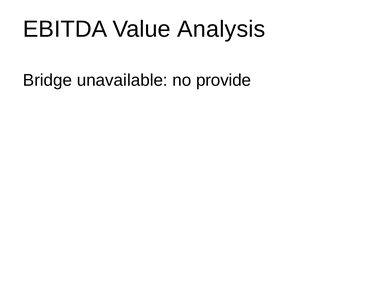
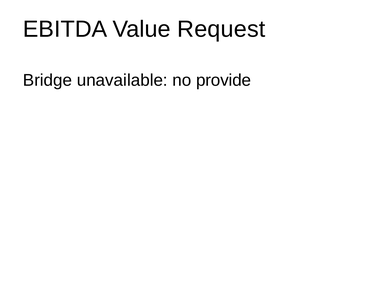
Analysis: Analysis -> Request
